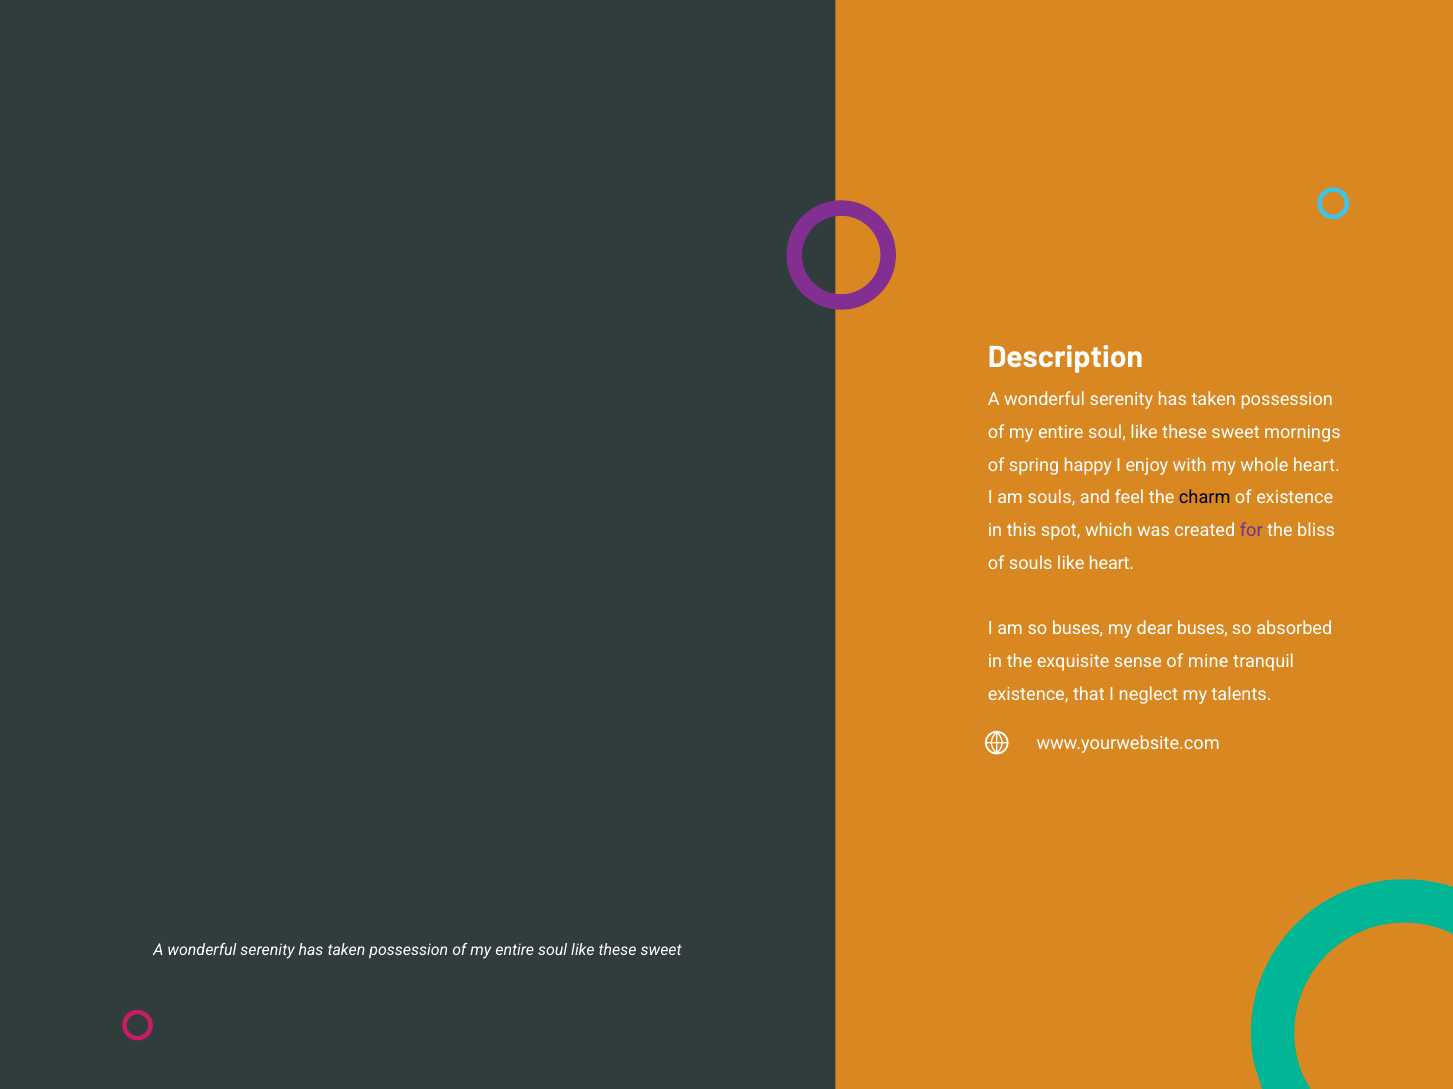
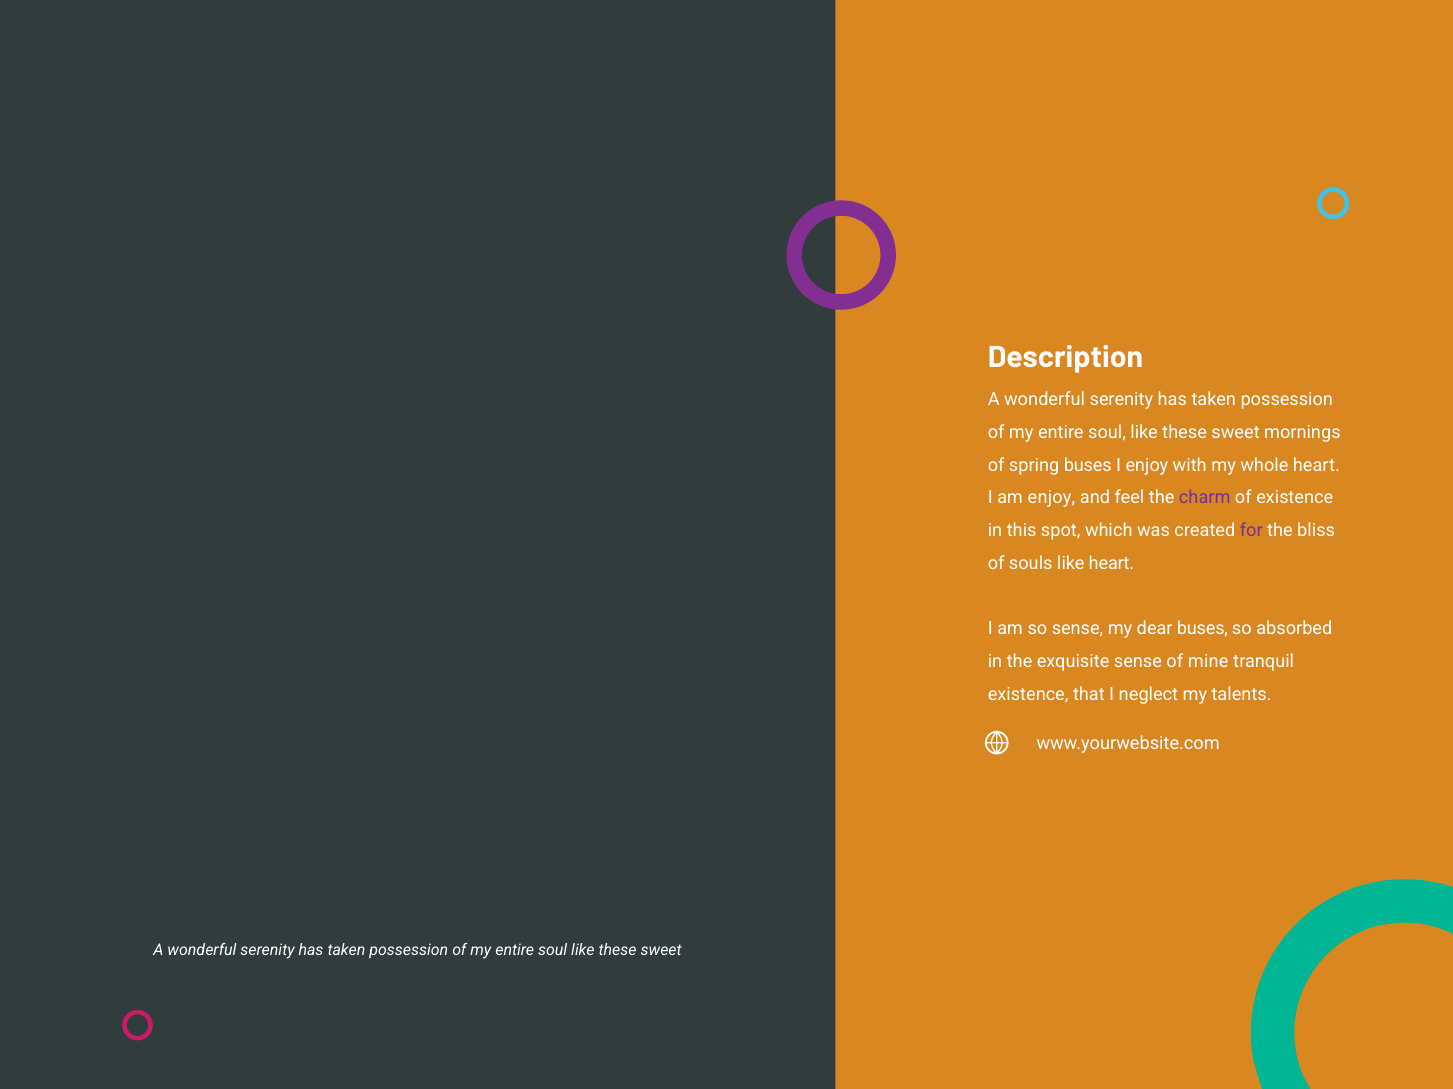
spring happy: happy -> buses
am souls: souls -> enjoy
charm colour: black -> purple
so buses: buses -> sense
